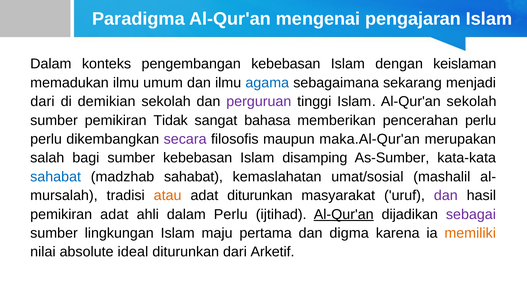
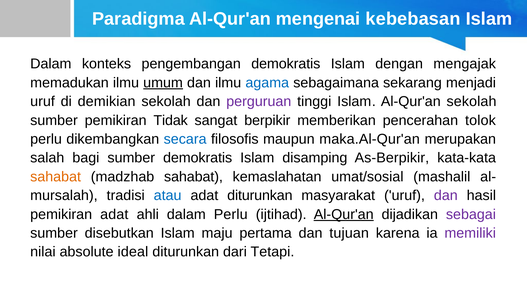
pengajaran: pengajaran -> kebebasan
pengembangan kebebasan: kebebasan -> demokratis
keislaman: keislaman -> mengajak
umum underline: none -> present
dari at (42, 102): dari -> uruf
bahasa: bahasa -> berpikir
pencerahan perlu: perlu -> tolok
secara colour: purple -> blue
sumber kebebasan: kebebasan -> demokratis
As-Sumber: As-Sumber -> As-Berpikir
sahabat at (56, 177) colour: blue -> orange
atau colour: orange -> blue
lingkungan: lingkungan -> disebutkan
digma: digma -> tujuan
memiliki colour: orange -> purple
Arketif: Arketif -> Tetapi
